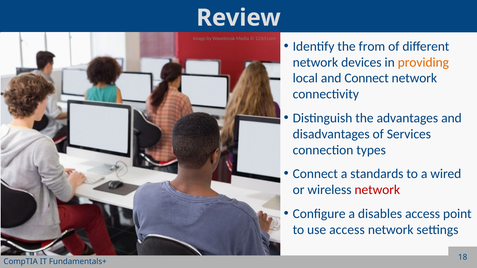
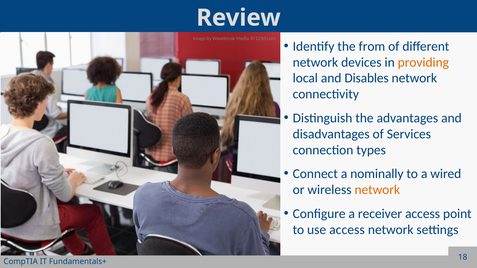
and Connect: Connect -> Disables
standards: standards -> nominally
network at (377, 190) colour: red -> orange
disables: disables -> receiver
